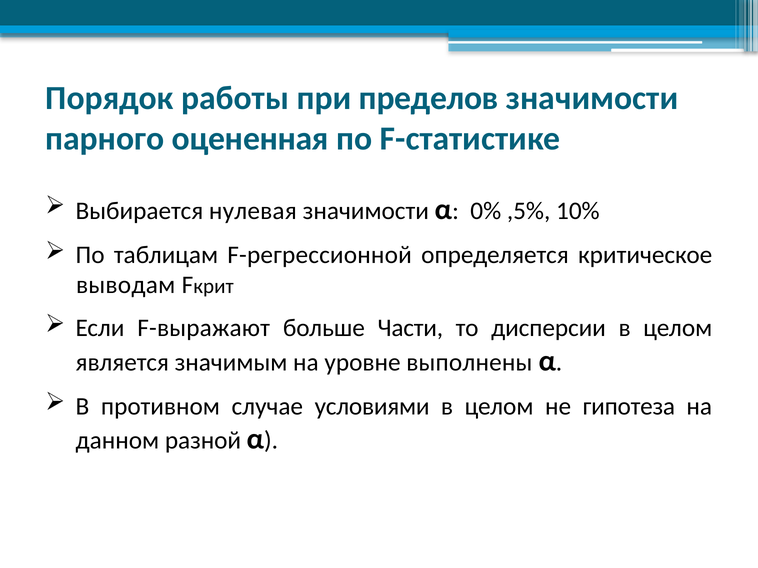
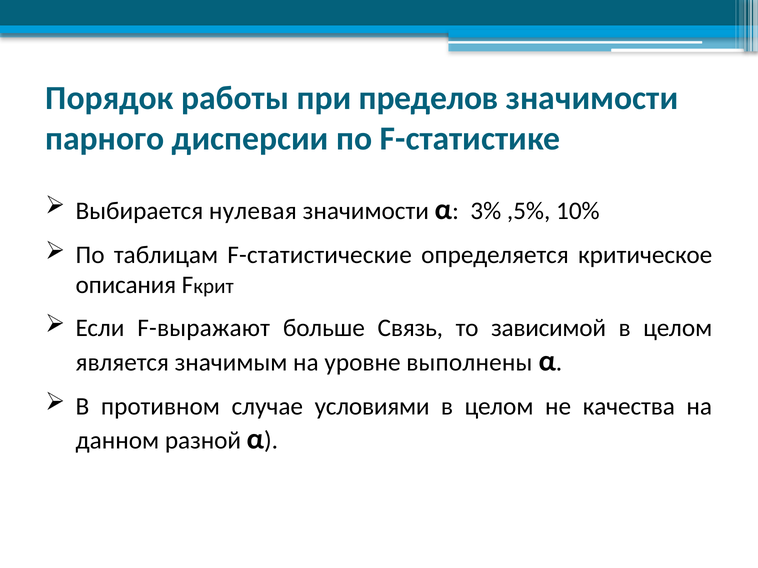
оцененная: оцененная -> дисперсии
0%: 0% -> 3%
F-регрессионной: F-регрессионной -> F-статистические
выводам: выводам -> описания
Части: Части -> Связь
дисперсии: дисперсии -> зависимой
гипотеза: гипотеза -> качества
